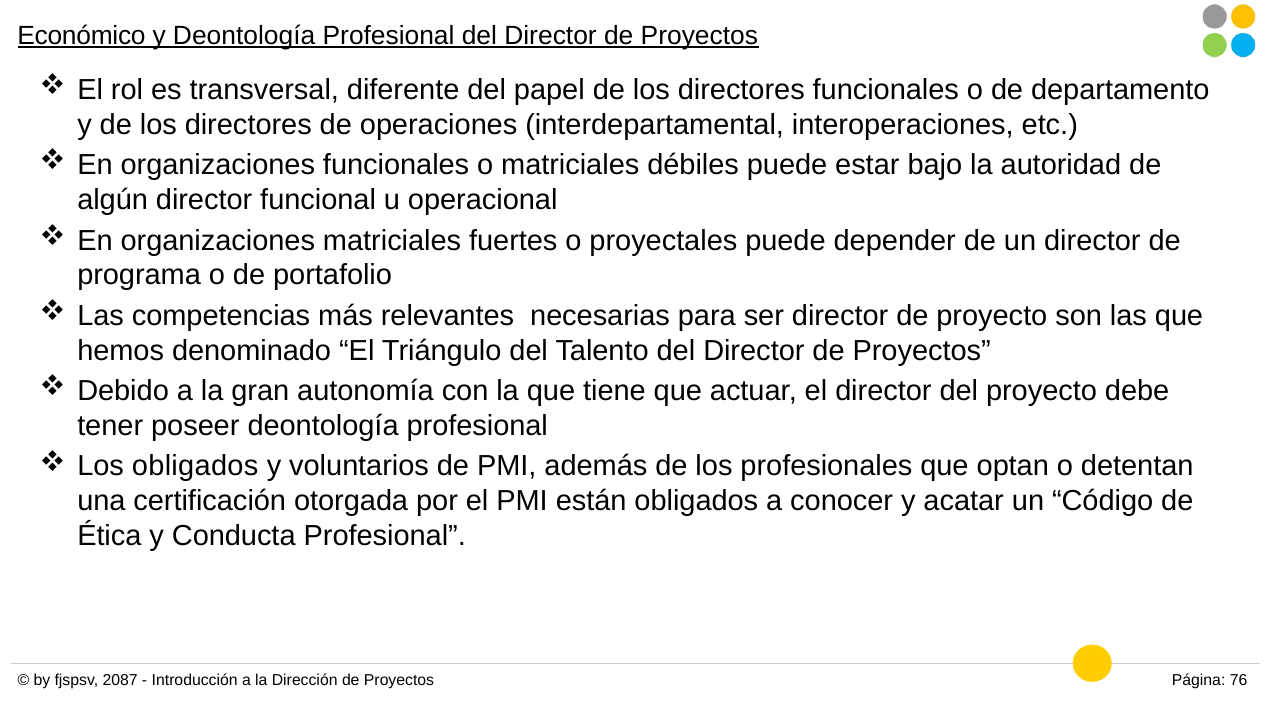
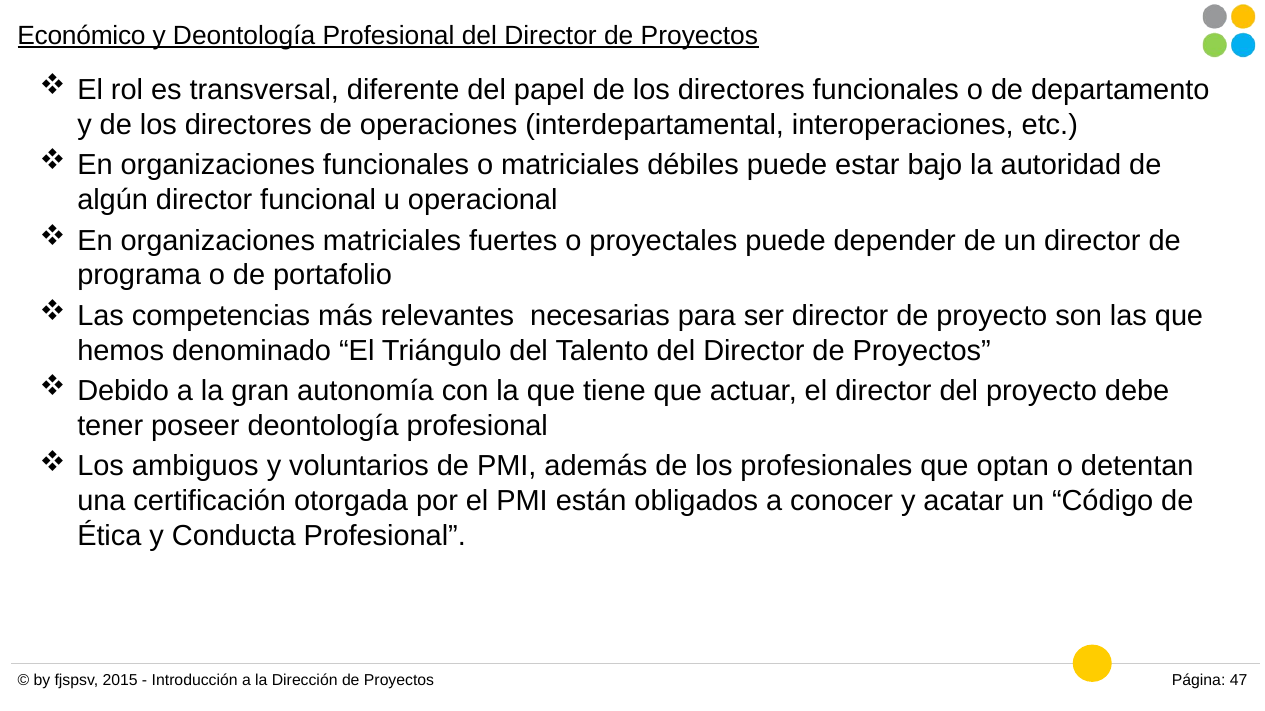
Los obligados: obligados -> ambiguos
2087: 2087 -> 2015
76: 76 -> 47
